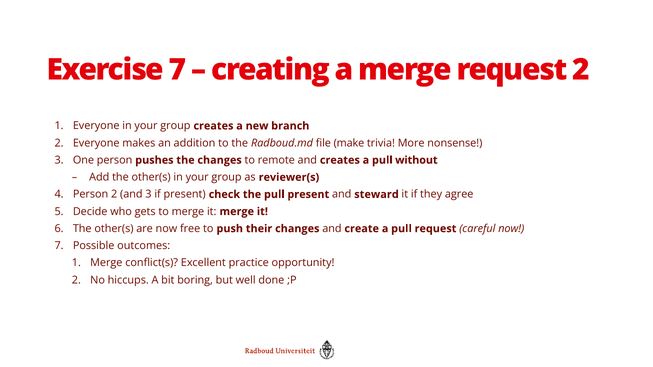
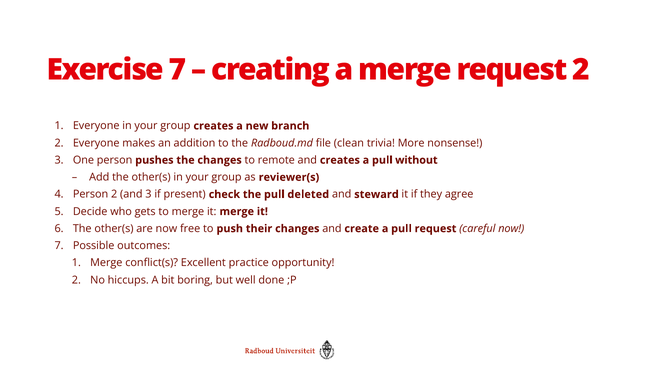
make: make -> clean
pull present: present -> deleted
